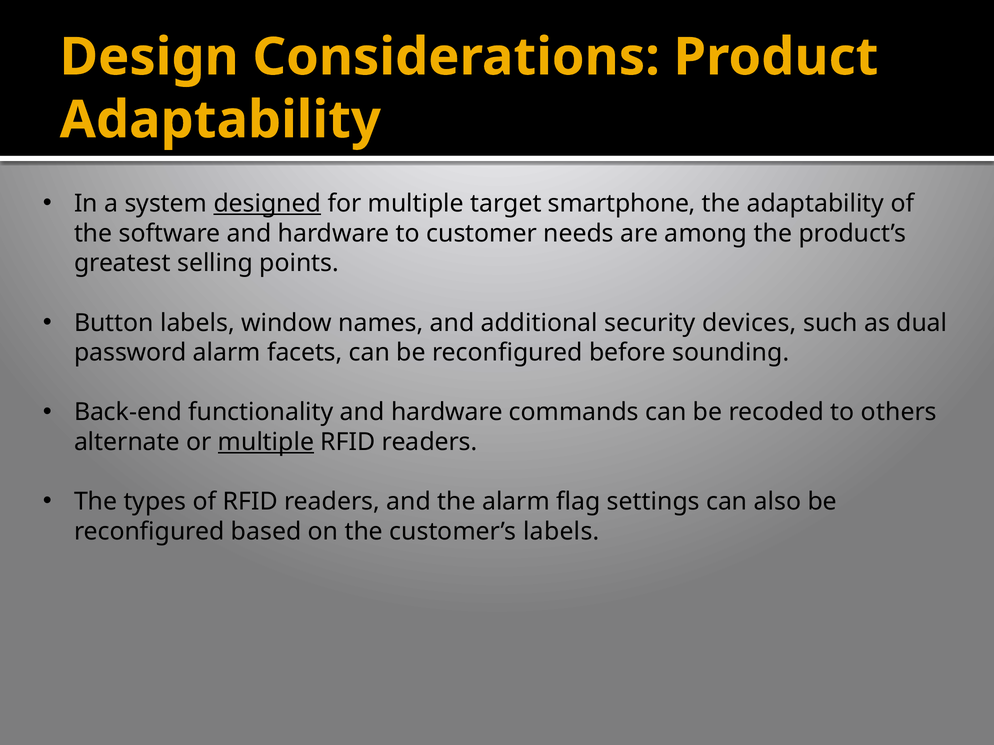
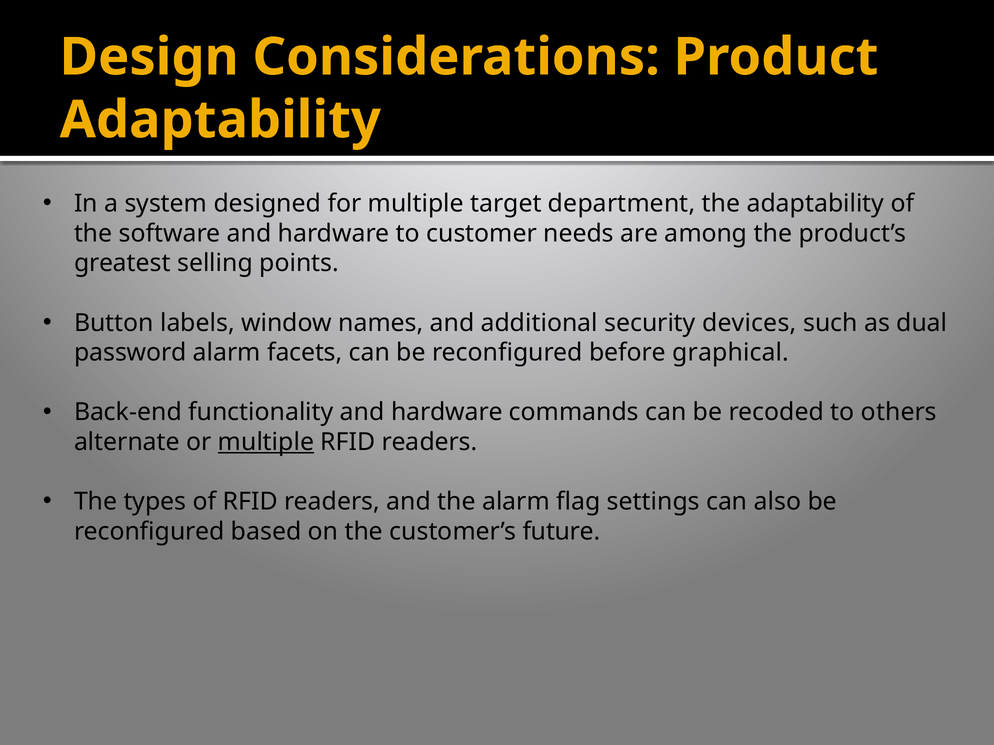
designed underline: present -> none
smartphone: smartphone -> department
sounding: sounding -> graphical
customer’s labels: labels -> future
